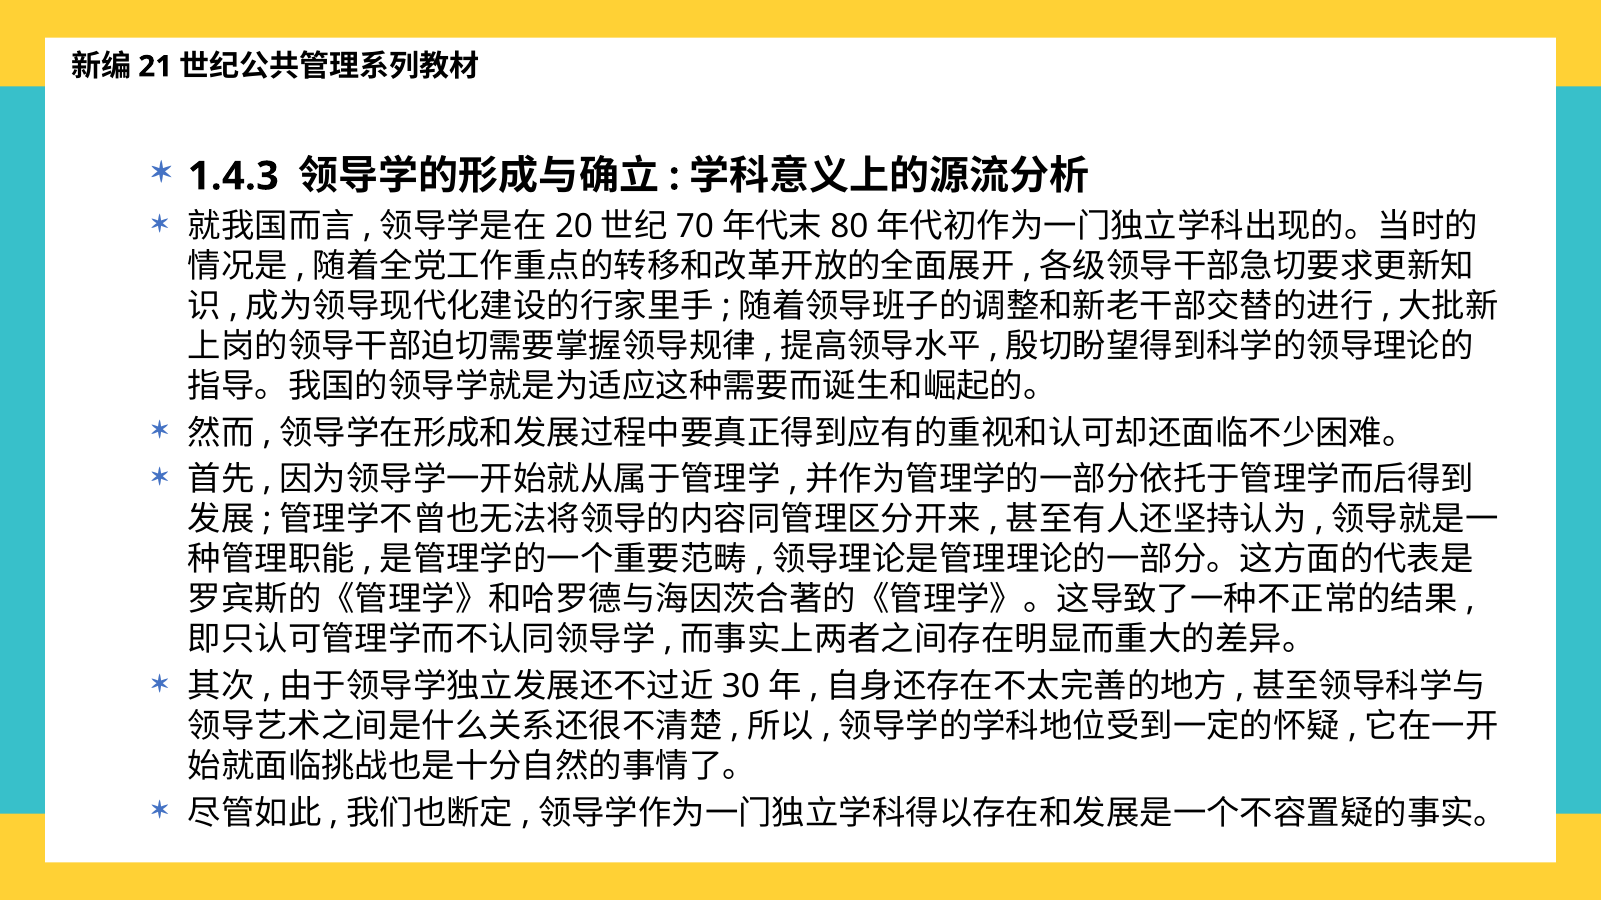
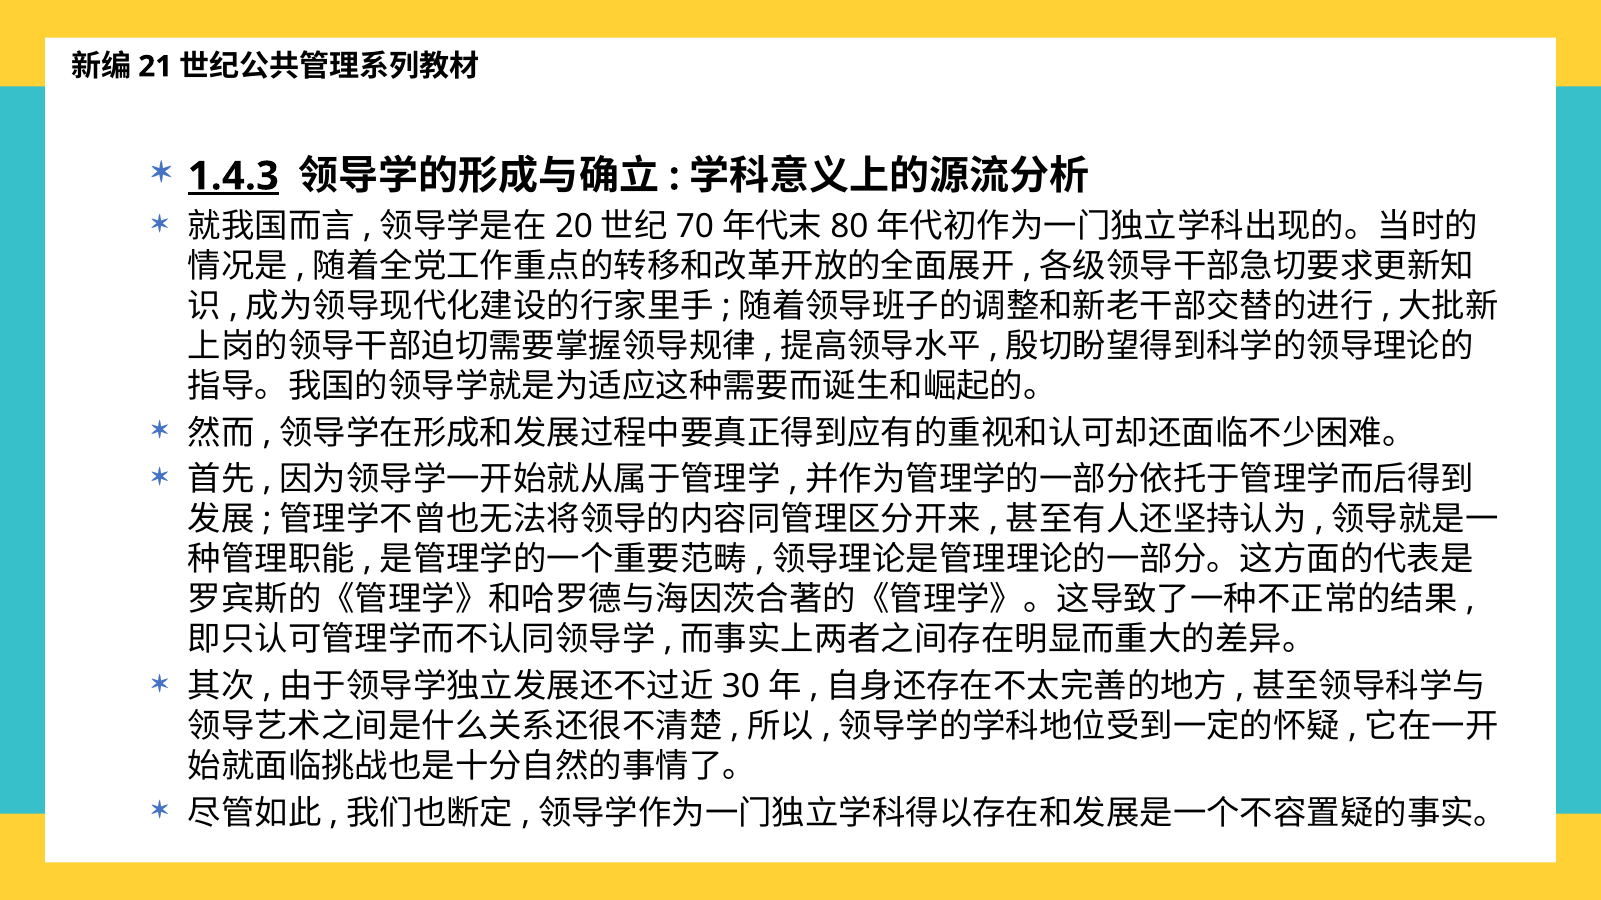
1.4.3 underline: none -> present
